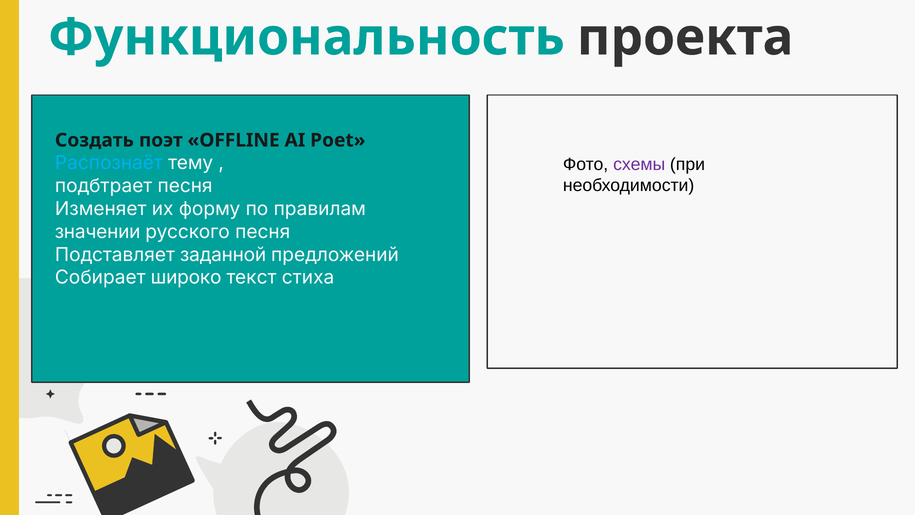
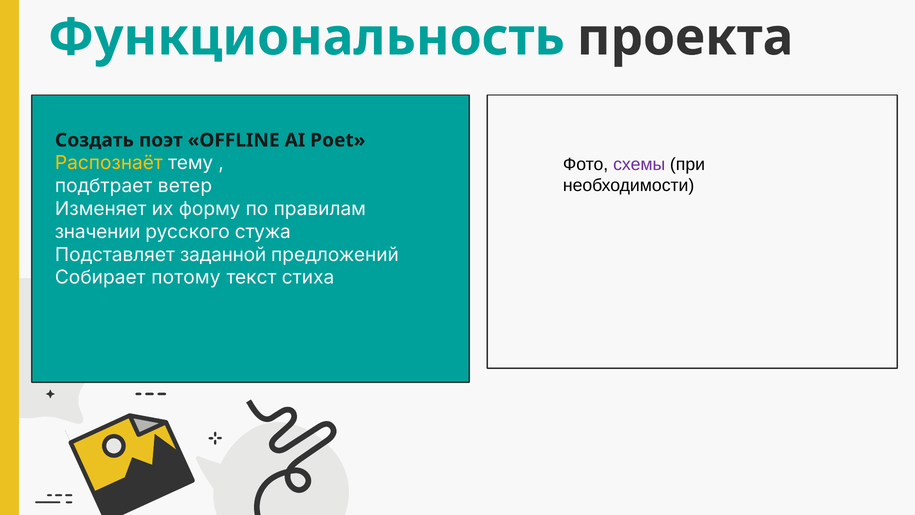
Распознаёт colour: light blue -> yellow
подбтрает песня: песня -> ветер
русского песня: песня -> стужа
широко: широко -> потому
